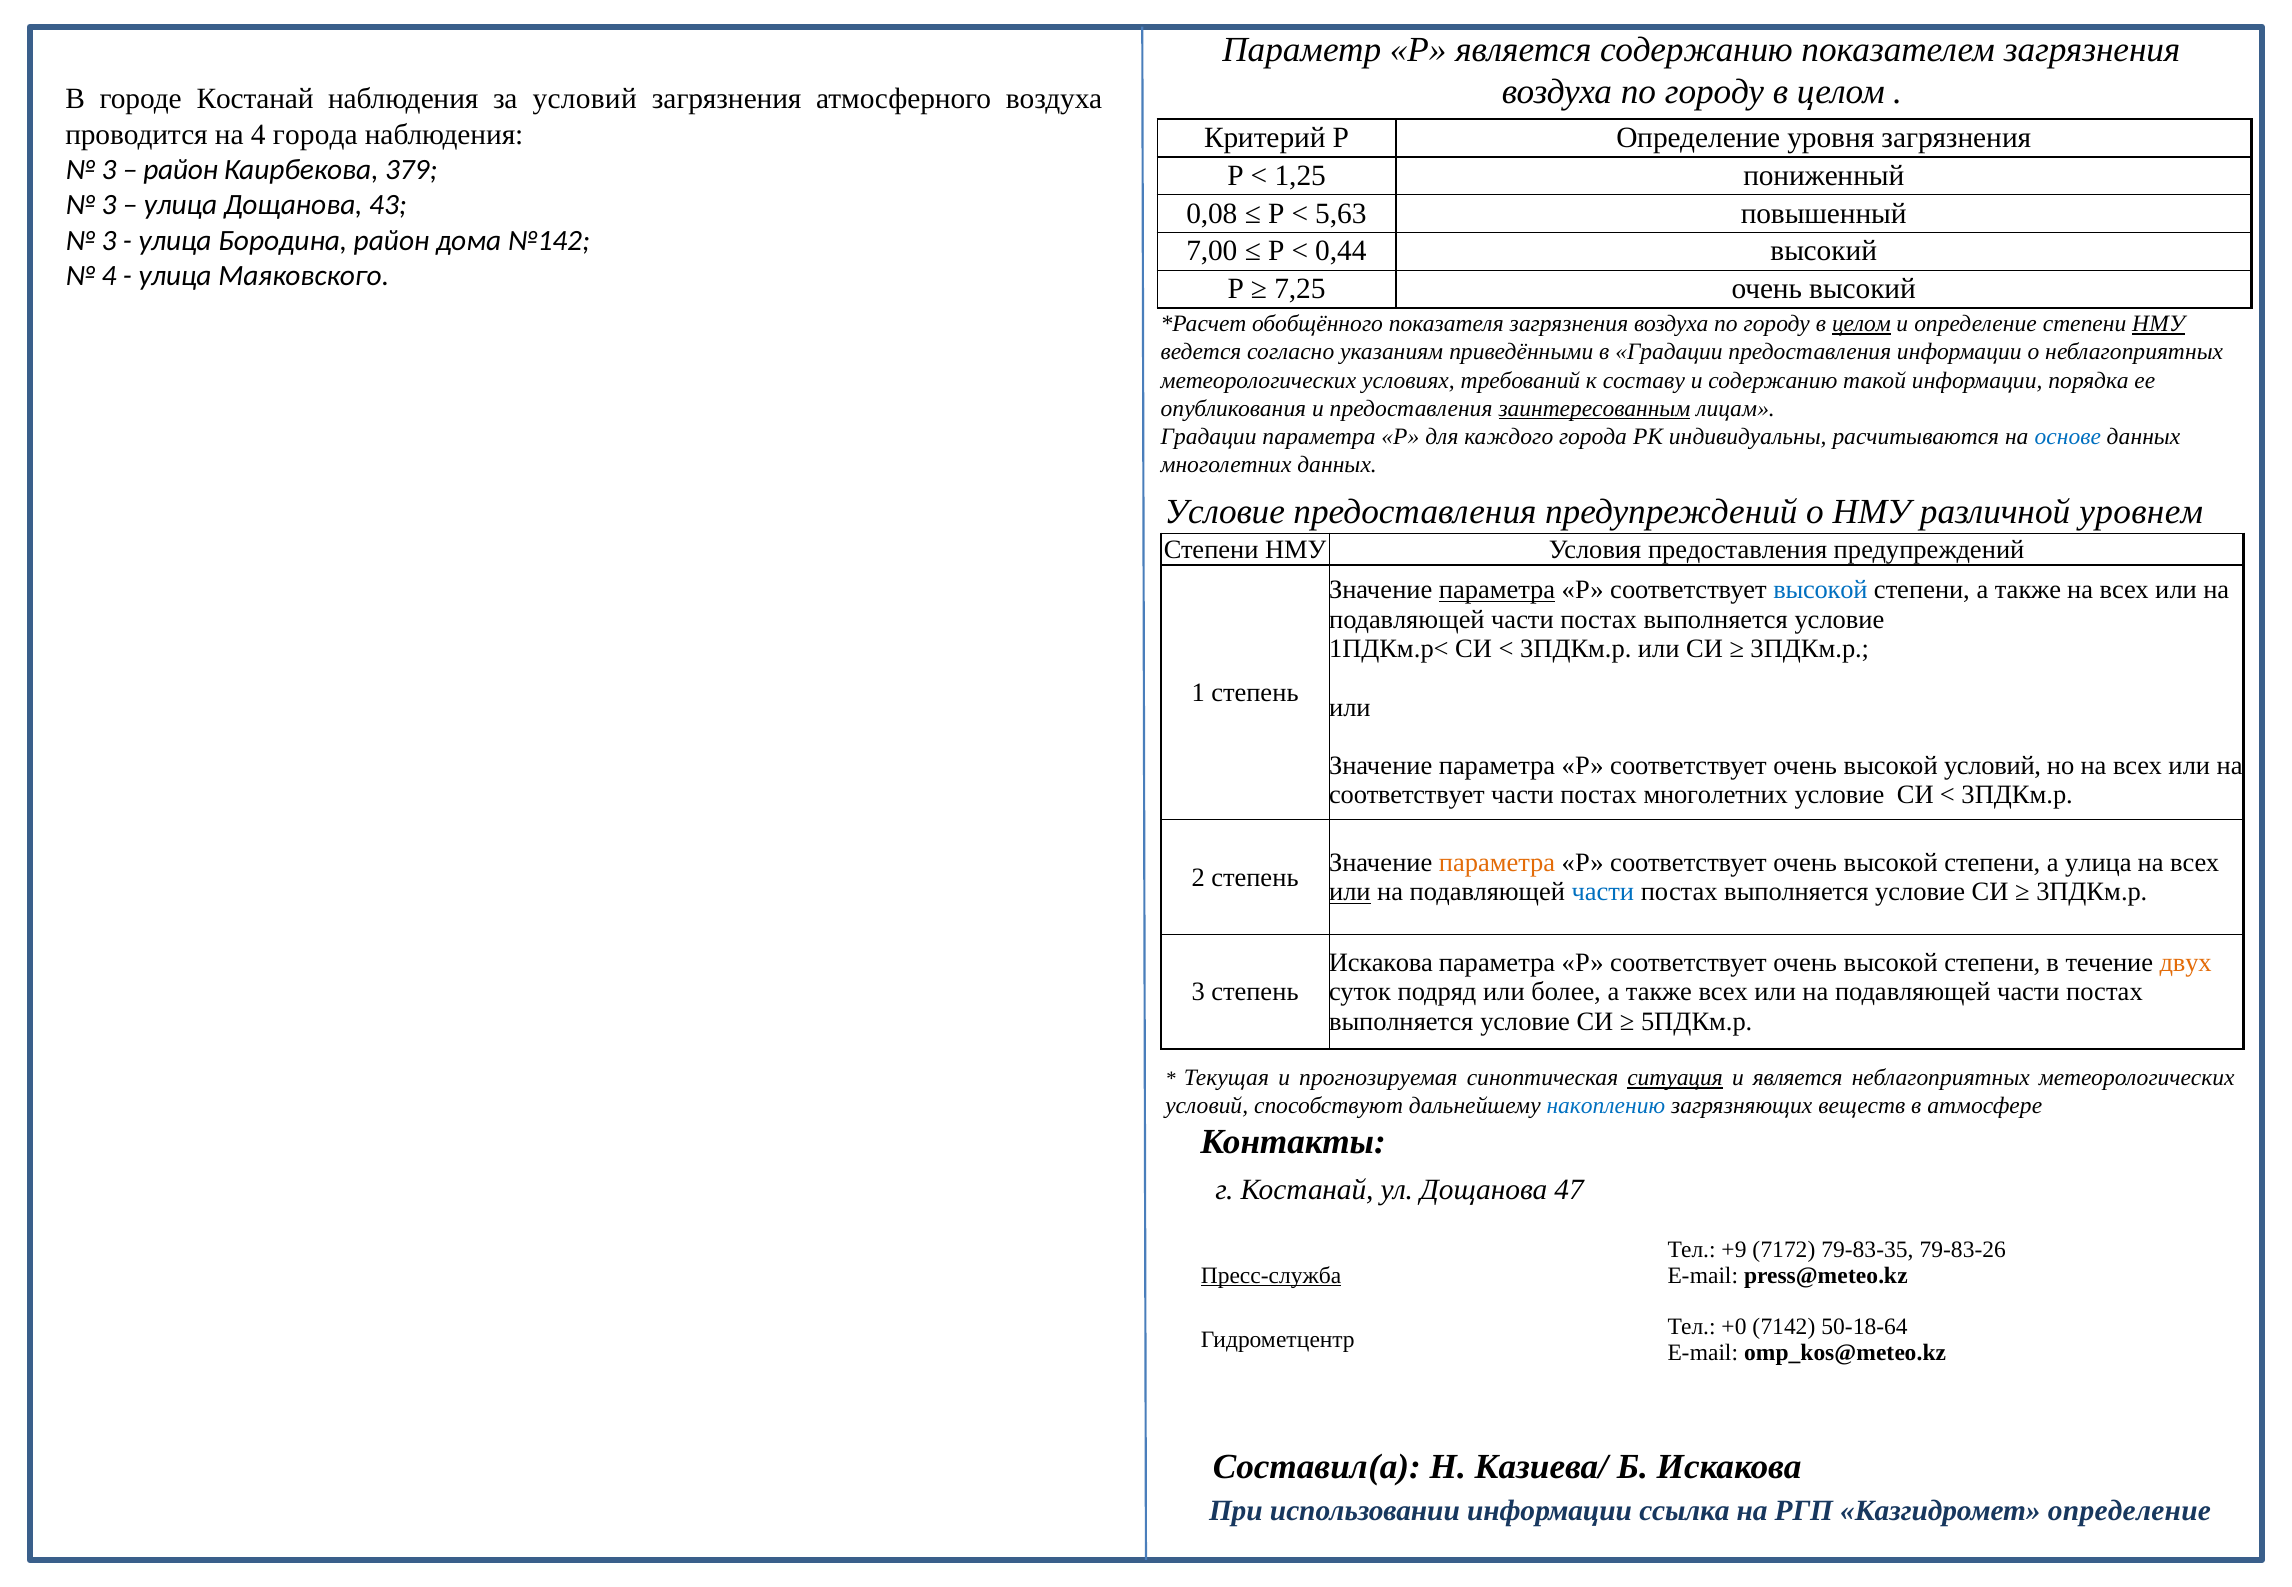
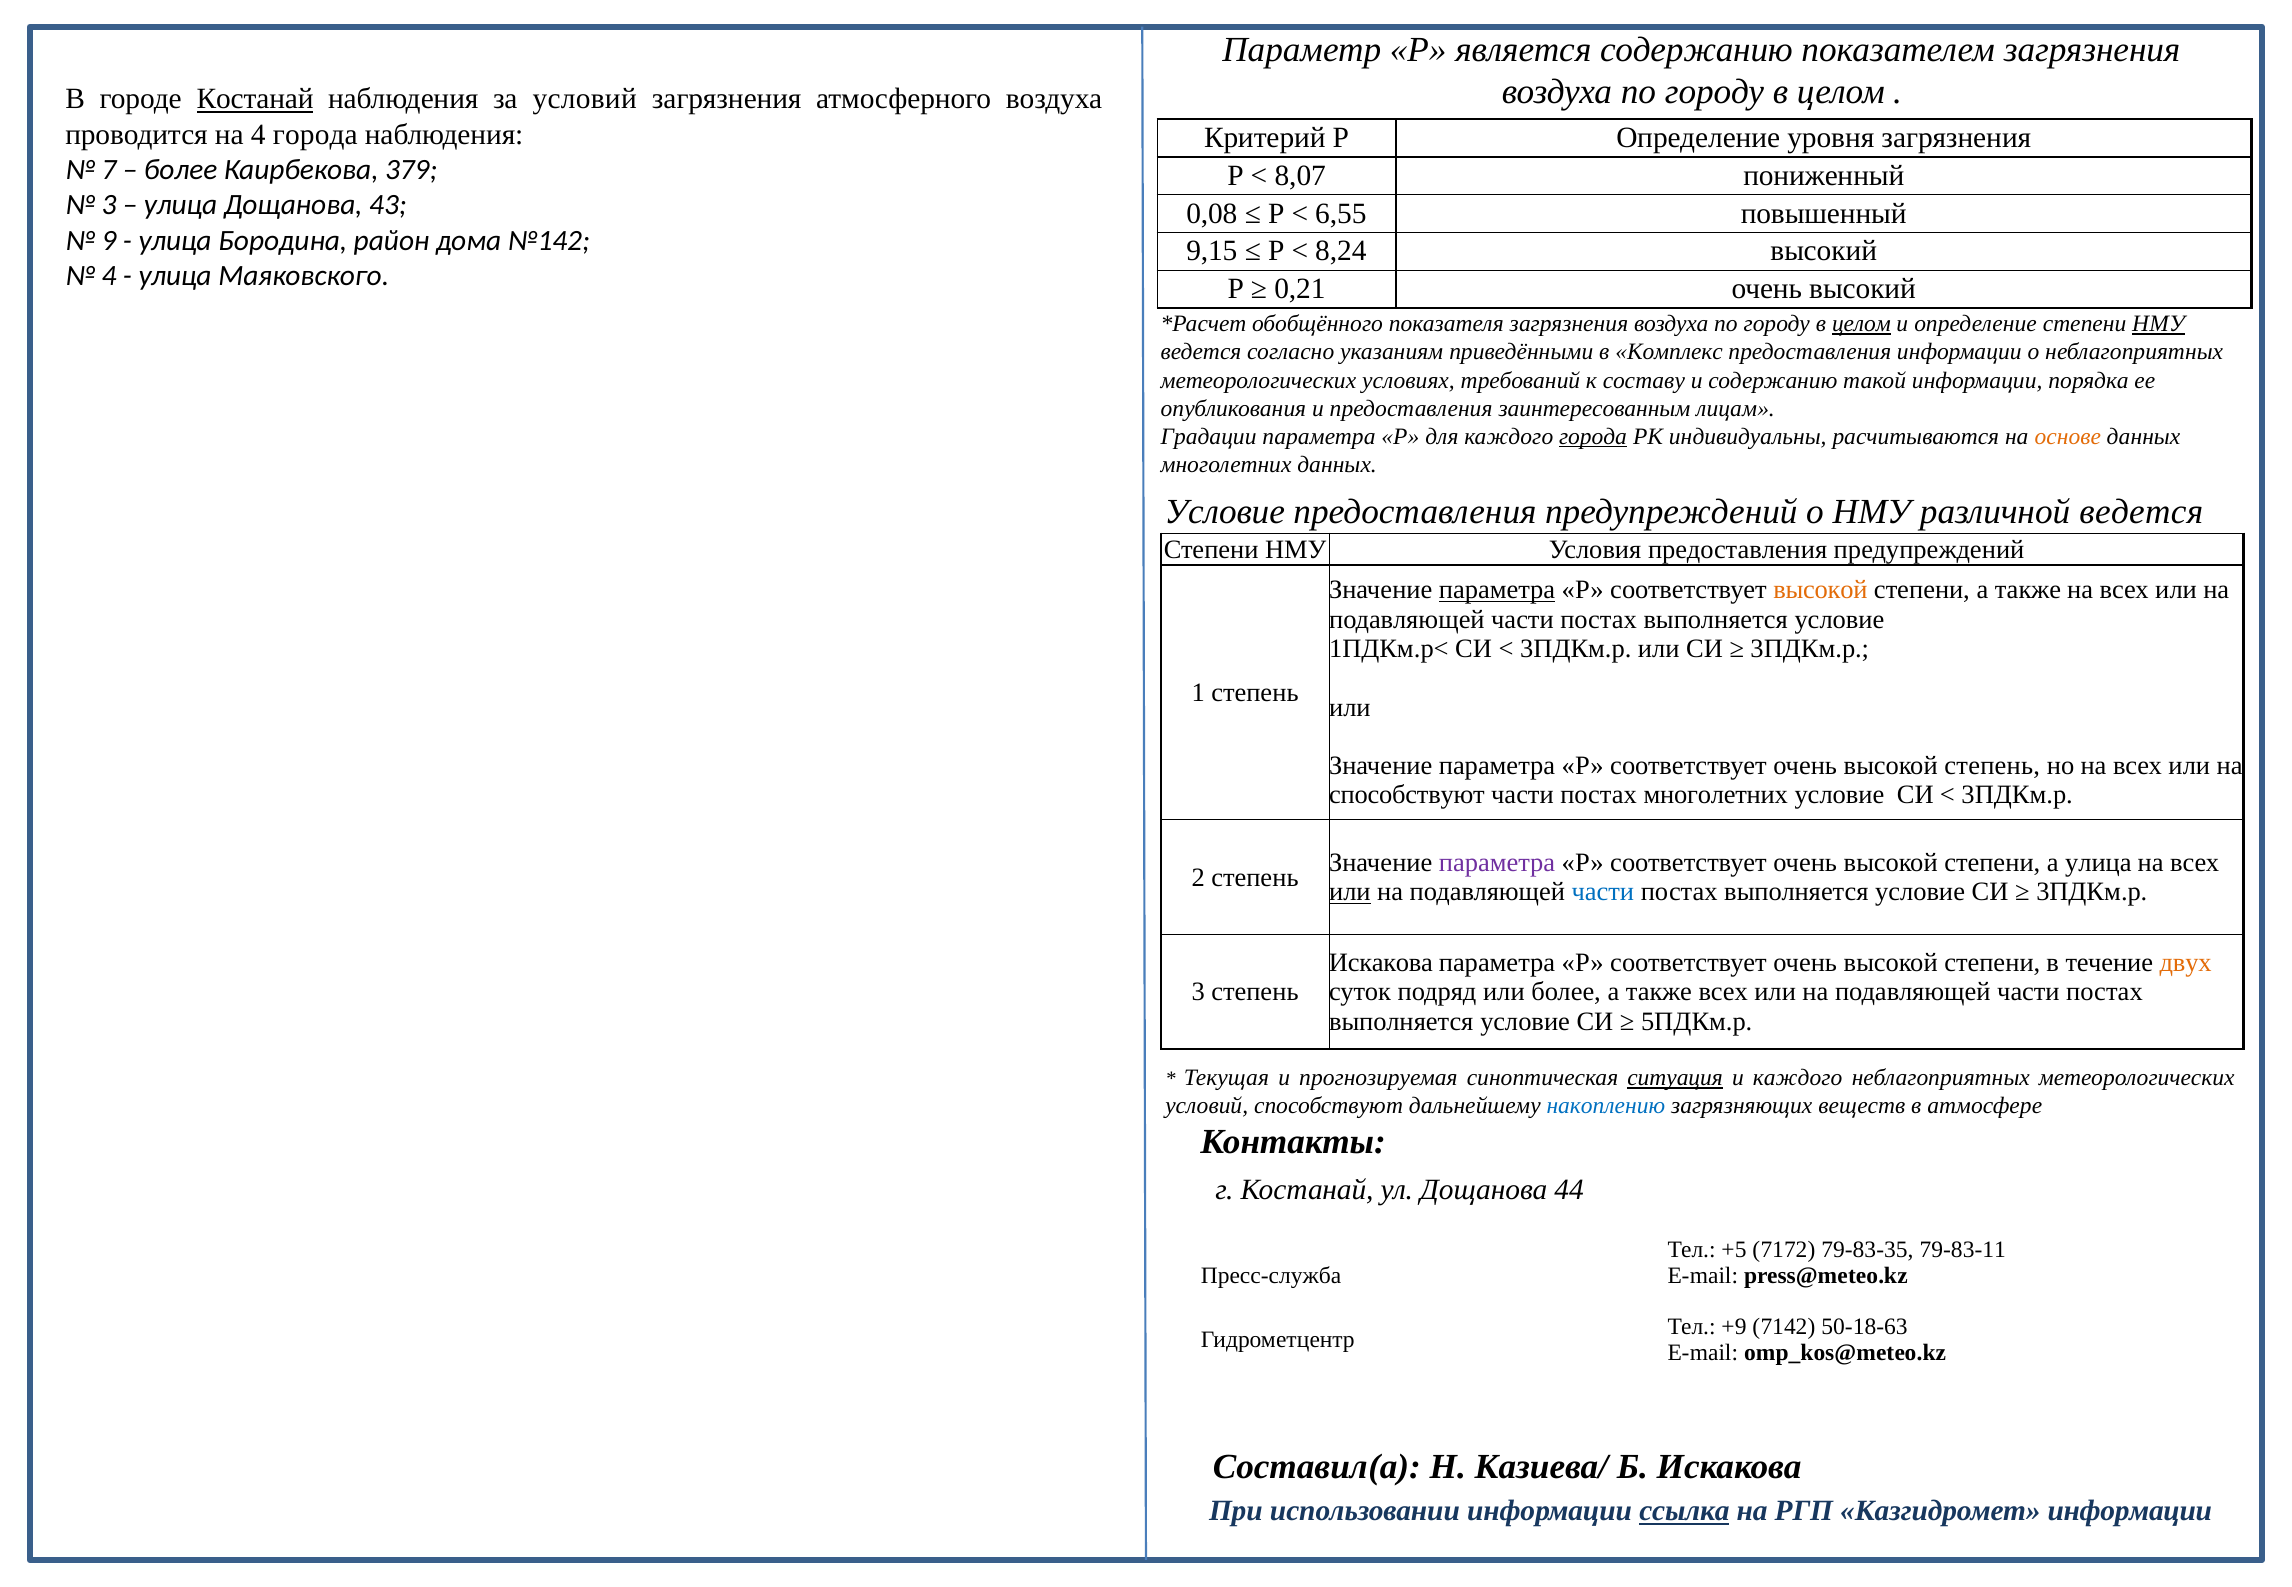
Костанай at (255, 99) underline: none -> present
3 at (109, 170): 3 -> 7
район at (181, 170): район -> более
1,25: 1,25 -> 8,07
5,63: 5,63 -> 6,55
3 at (109, 240): 3 -> 9
7,00: 7,00 -> 9,15
0,44: 0,44 -> 8,24
7,25: 7,25 -> 0,21
в Градации: Градации -> Комплекс
заинтересованным underline: present -> none
города at (1593, 437) underline: none -> present
основе colour: blue -> orange
различной уровнем: уровнем -> ведется
высокой at (1820, 590) colour: blue -> orange
высокой условий: условий -> степень
соответствует at (1407, 795): соответствует -> способствуют
параметра at (1497, 863) colour: orange -> purple
и является: является -> каждого
47: 47 -> 44
+9: +9 -> +5
79-83-26: 79-83-26 -> 79-83-11
Пресс-служба underline: present -> none
+0: +0 -> +9
50-18-64: 50-18-64 -> 50-18-63
ссылка underline: none -> present
Казгидромет определение: определение -> информации
